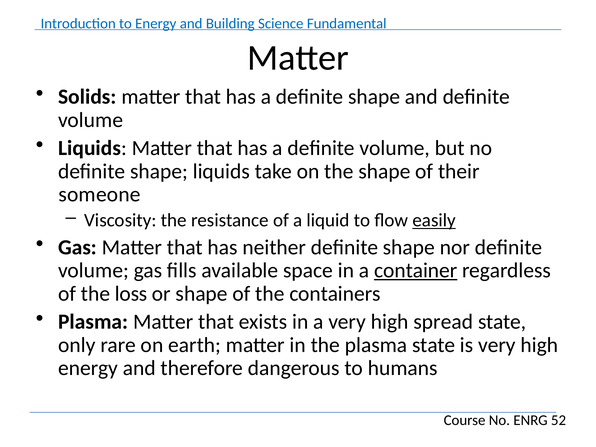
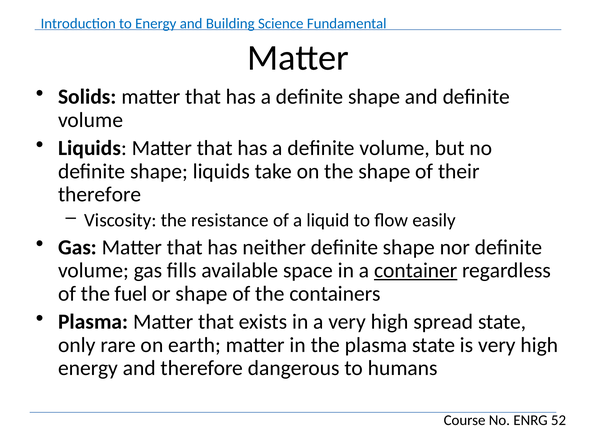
someone at (100, 195): someone -> therefore
easily underline: present -> none
loss: loss -> fuel
